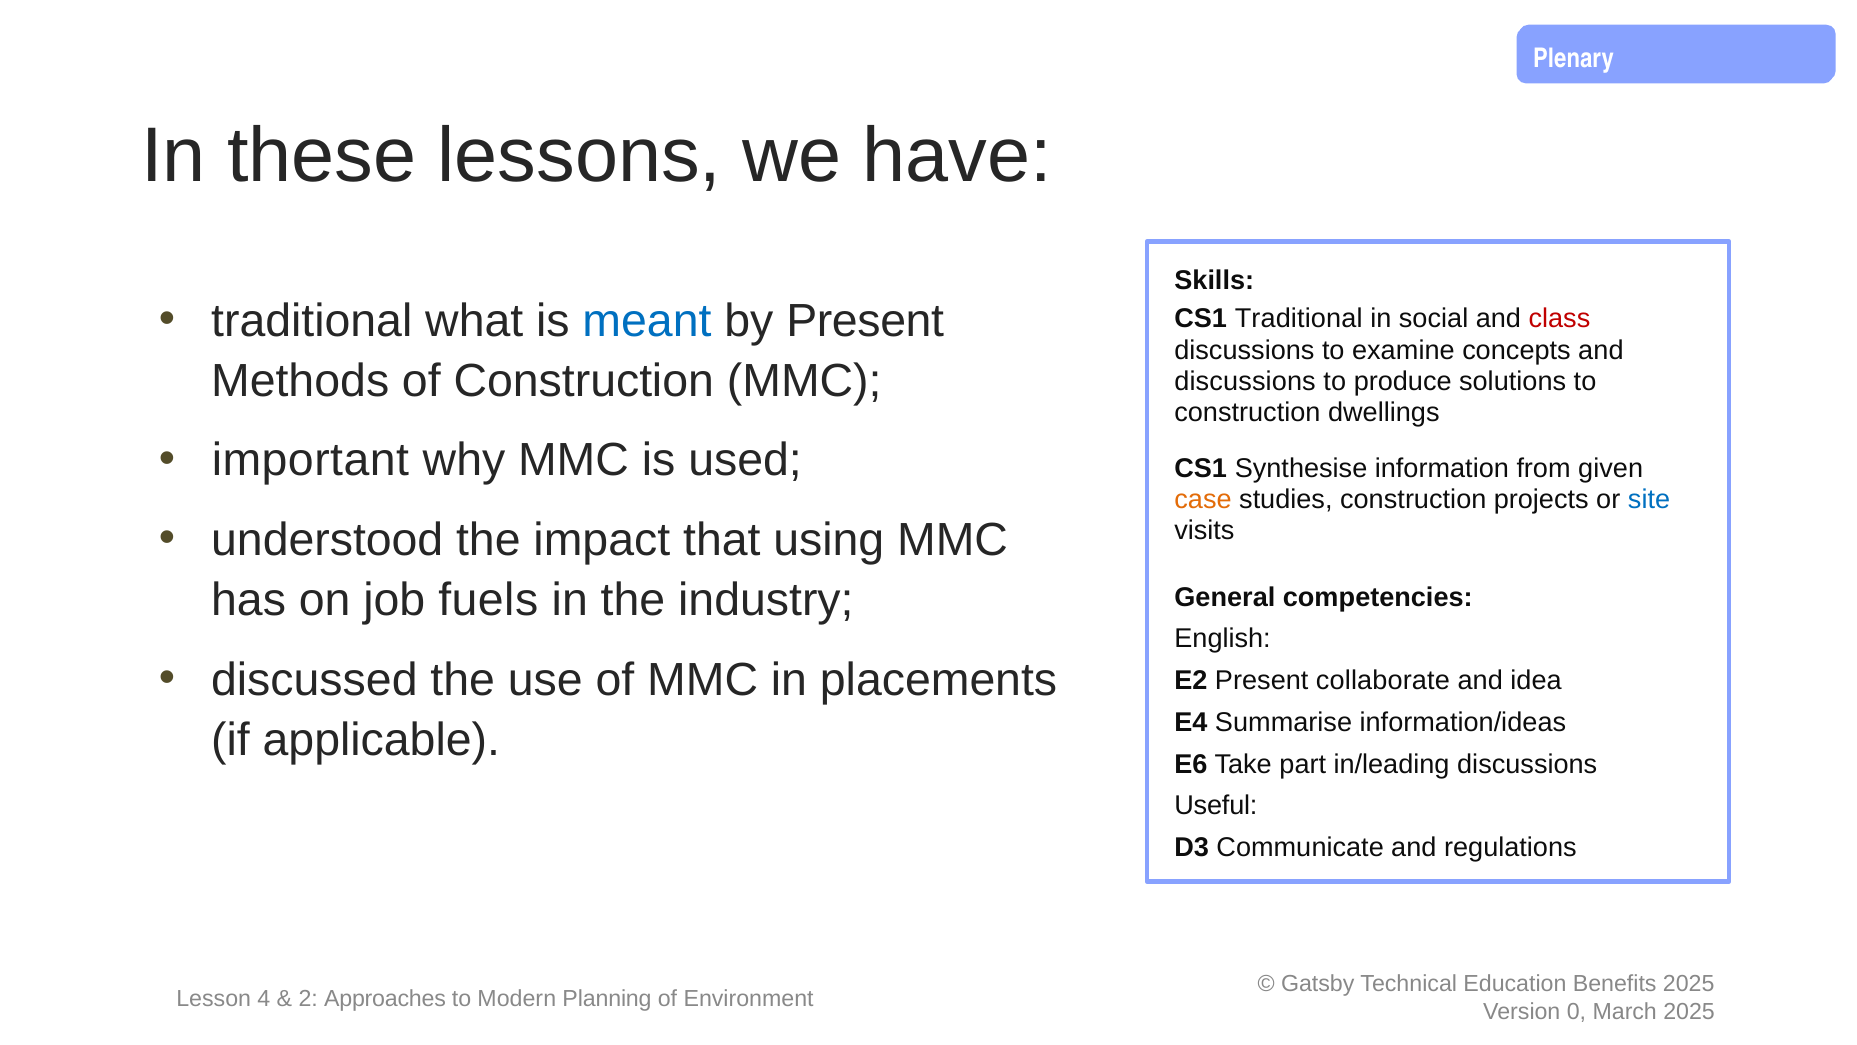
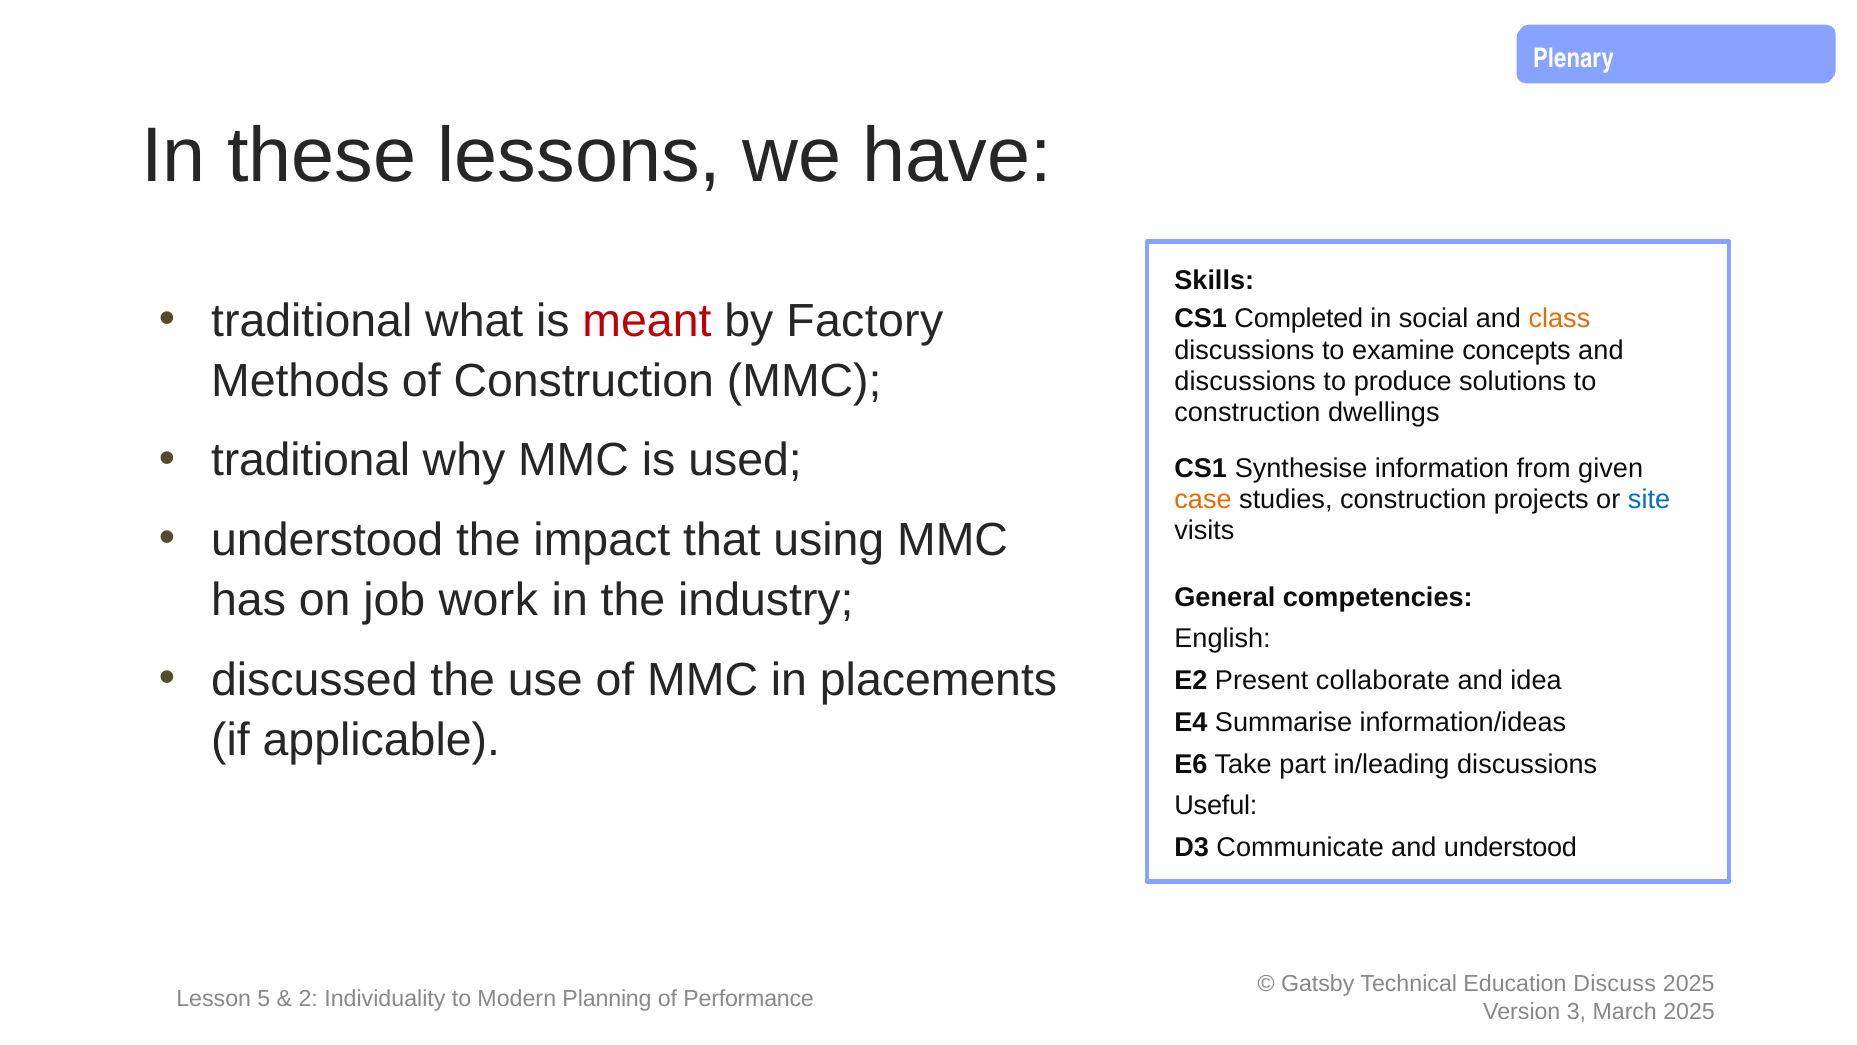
meant colour: blue -> red
by Present: Present -> Factory
CS1 Traditional: Traditional -> Completed
class colour: red -> orange
important at (310, 460): important -> traditional
fuels: fuels -> work
and regulations: regulations -> understood
Benefits: Benefits -> Discuss
4: 4 -> 5
Approaches: Approaches -> Individuality
Environment: Environment -> Performance
0: 0 -> 3
